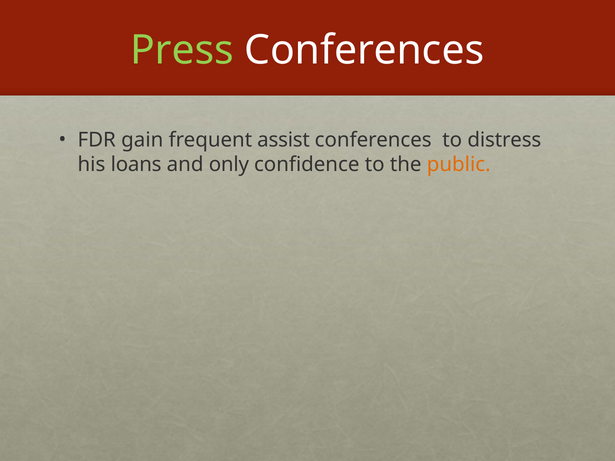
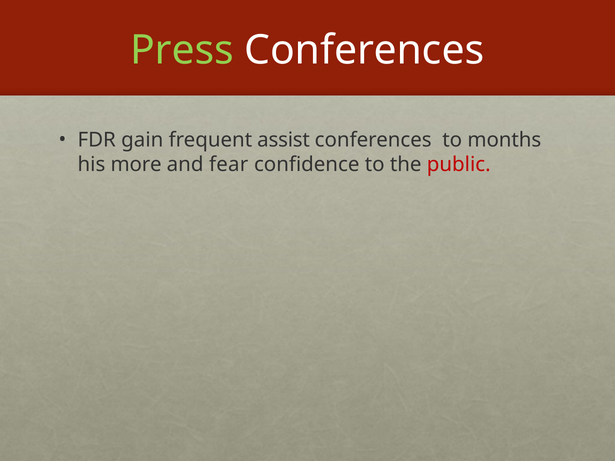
distress: distress -> months
loans: loans -> more
only: only -> fear
public colour: orange -> red
